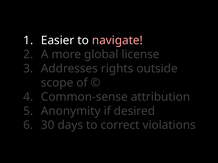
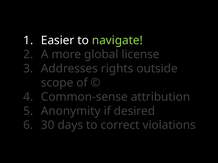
navigate colour: pink -> light green
